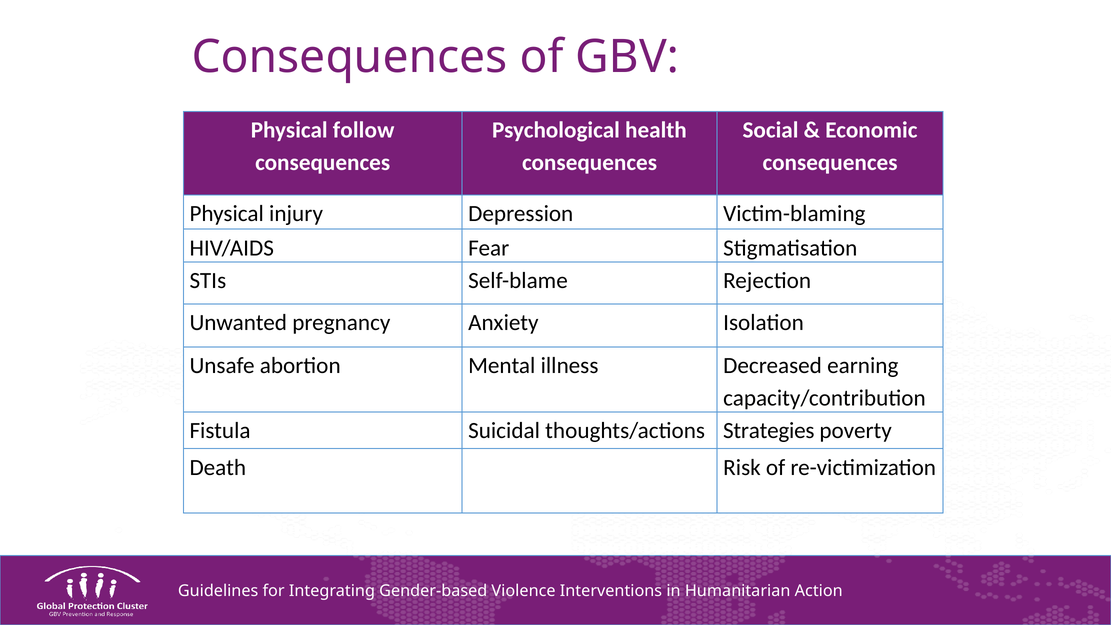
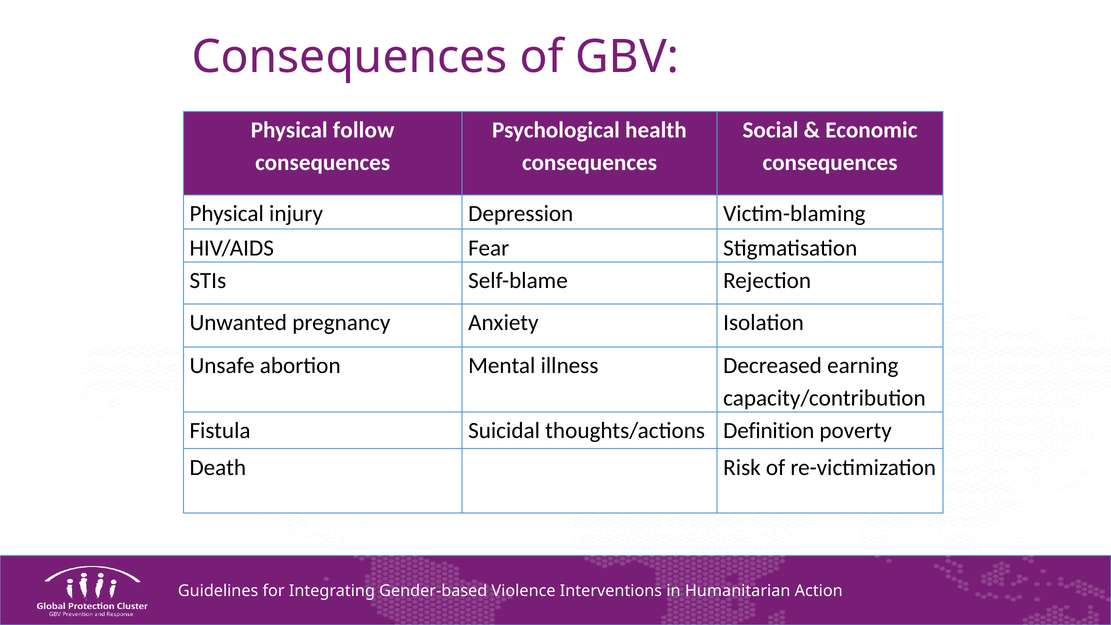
Strategies: Strategies -> Definition
